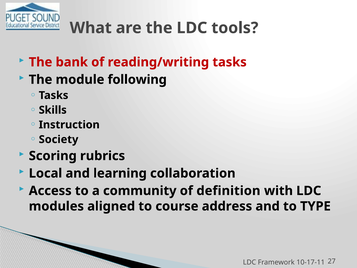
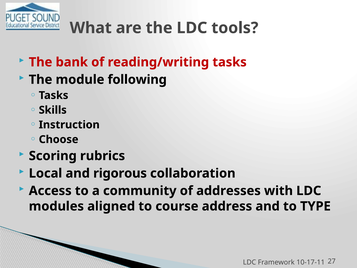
Society: Society -> Choose
learning: learning -> rigorous
definition: definition -> addresses
